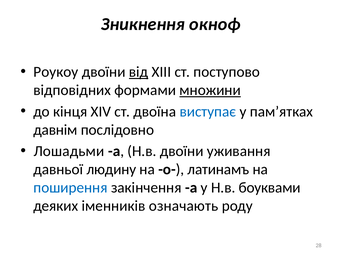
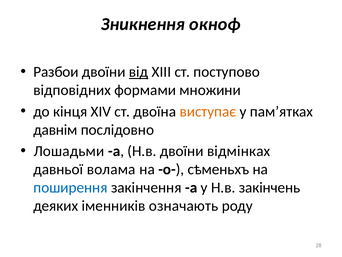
Роукоу: Роукоу -> Разбои
множини underline: present -> none
виступає colour: blue -> orange
уживання: уживання -> відмінках
людину: людину -> волама
латинамъ: латинамъ -> сѣменьхъ
боуквами: боуквами -> закінчень
